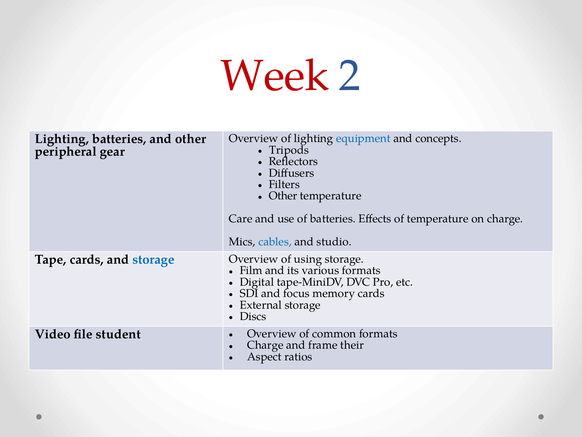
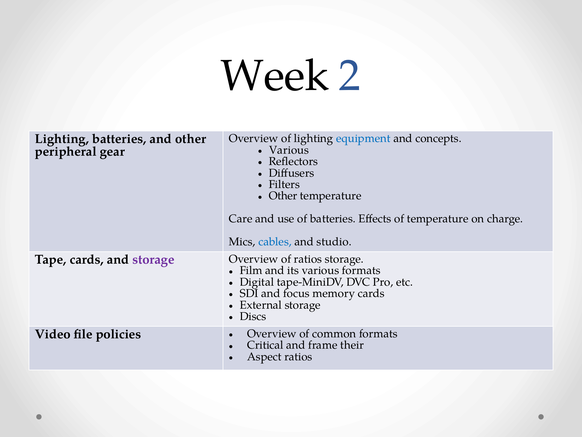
Week colour: red -> black
Tripods at (289, 150): Tripods -> Various
storage at (153, 259) colour: blue -> purple
of using: using -> ratios
student: student -> policies
Charge at (265, 345): Charge -> Critical
